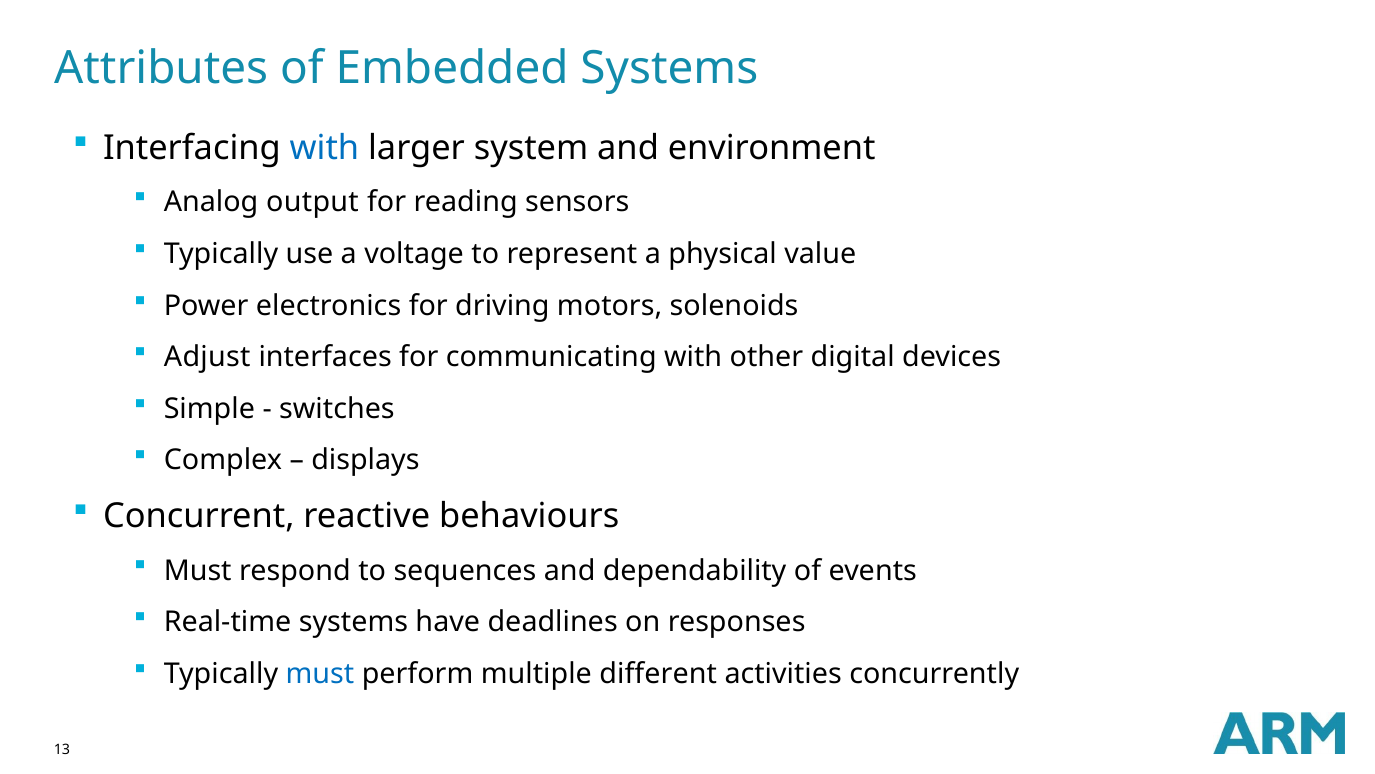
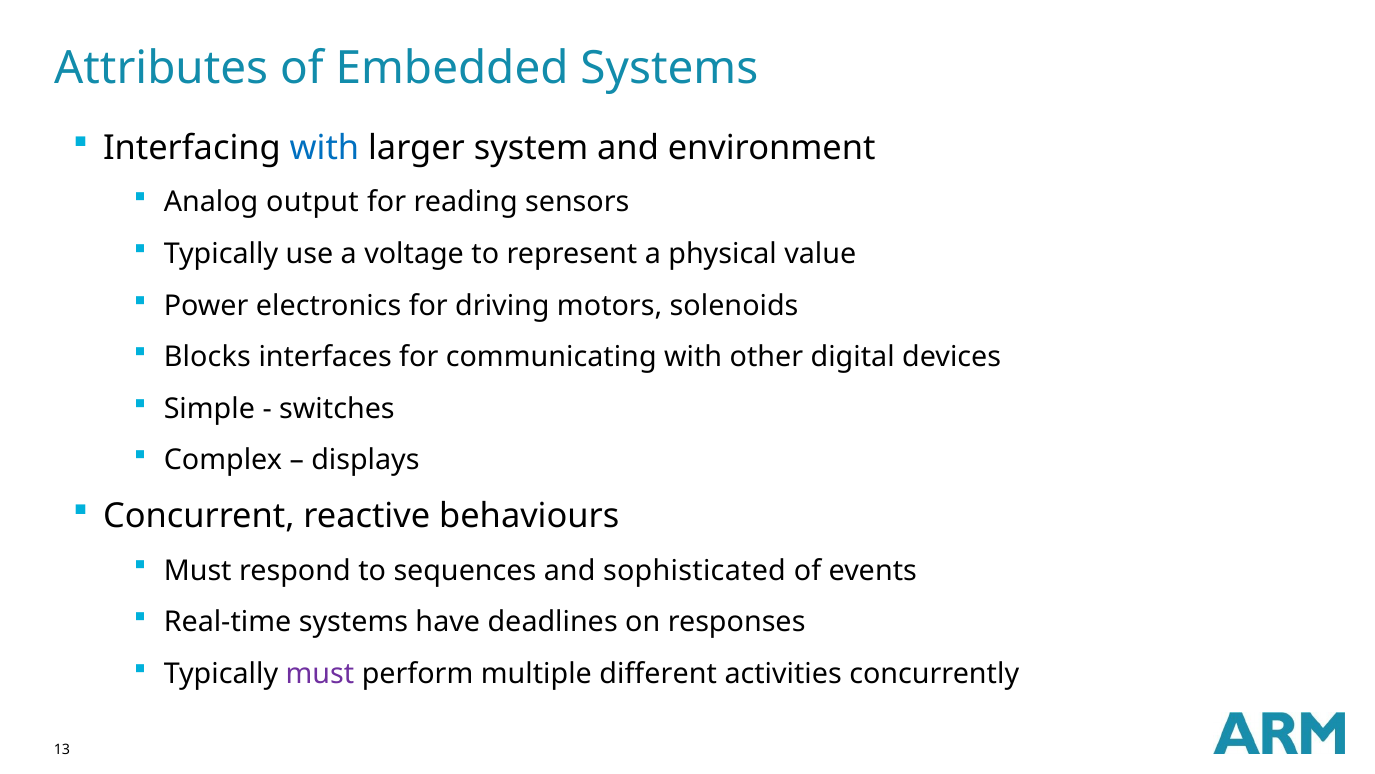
Adjust: Adjust -> Blocks
dependability: dependability -> sophisticated
must at (320, 674) colour: blue -> purple
